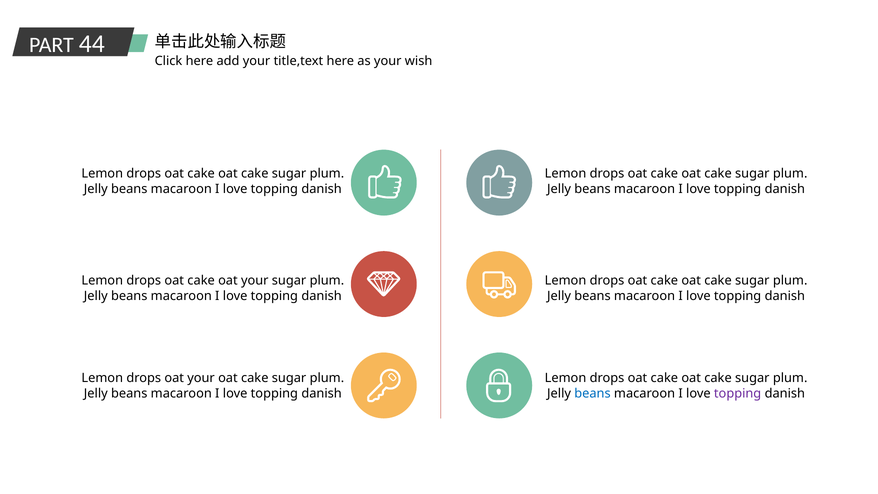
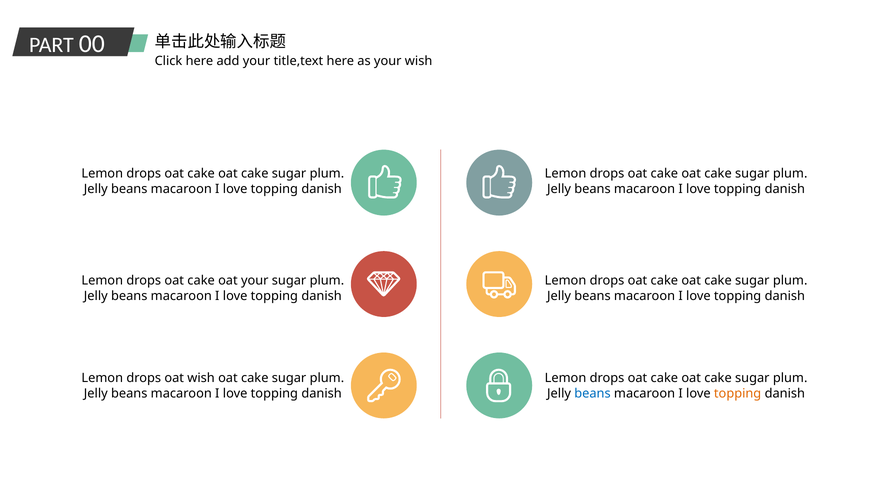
44: 44 -> 00
drops oat your: your -> wish
topping at (738, 393) colour: purple -> orange
